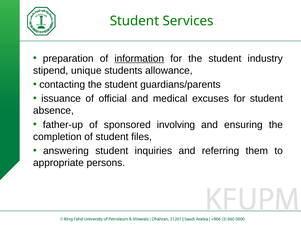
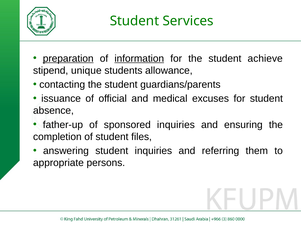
preparation underline: none -> present
industry: industry -> achieve
sponsored involving: involving -> inquiries
